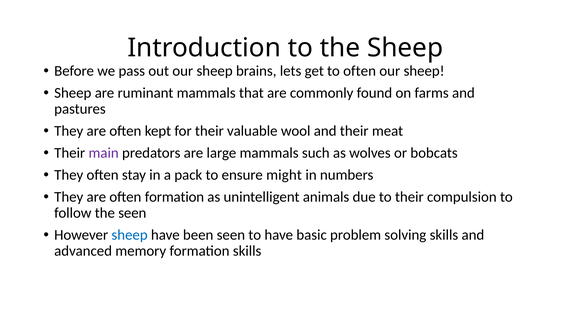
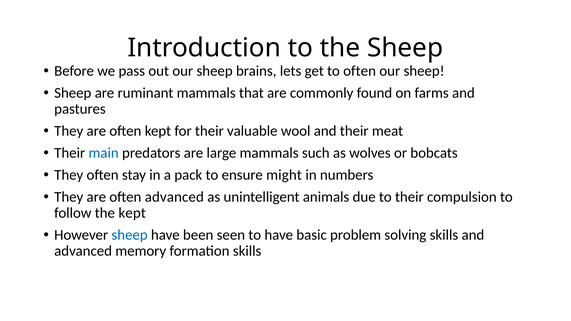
main colour: purple -> blue
often formation: formation -> advanced
the seen: seen -> kept
